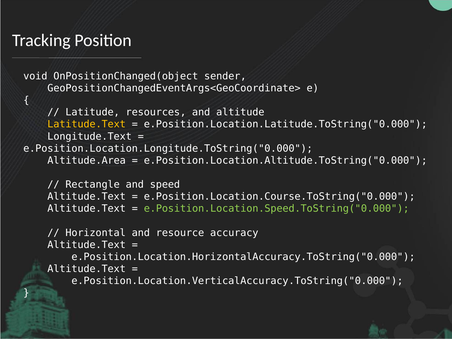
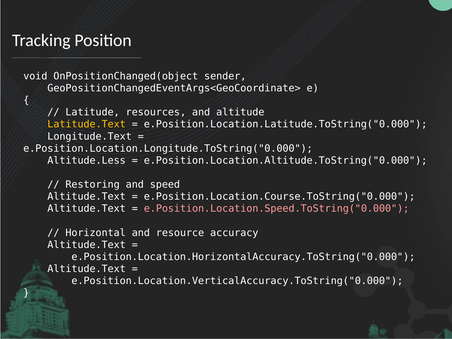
Altitude.Area: Altitude.Area -> Altitude.Less
Rectangle: Rectangle -> Restoring
e.Position.Location.Speed.ToString("0.000 colour: light green -> pink
